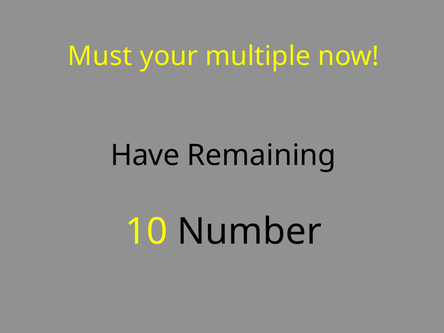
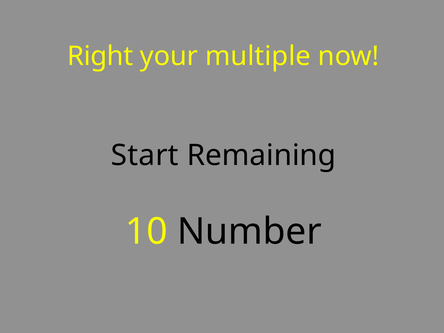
Must: Must -> Right
Have: Have -> Start
